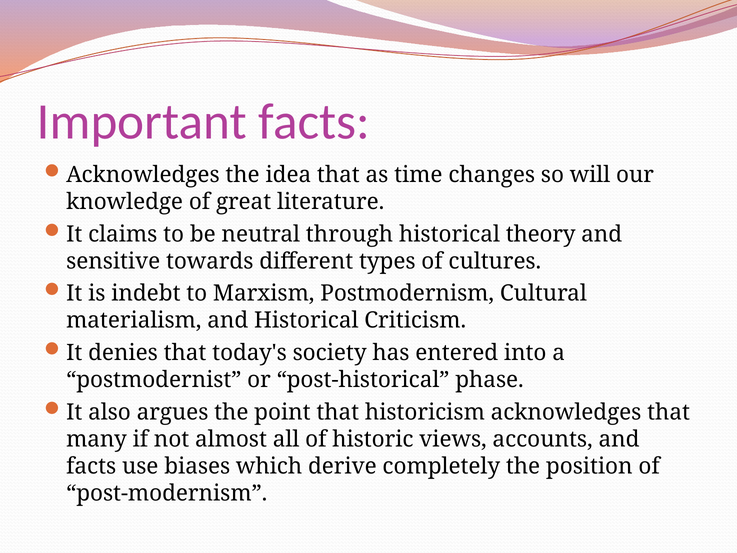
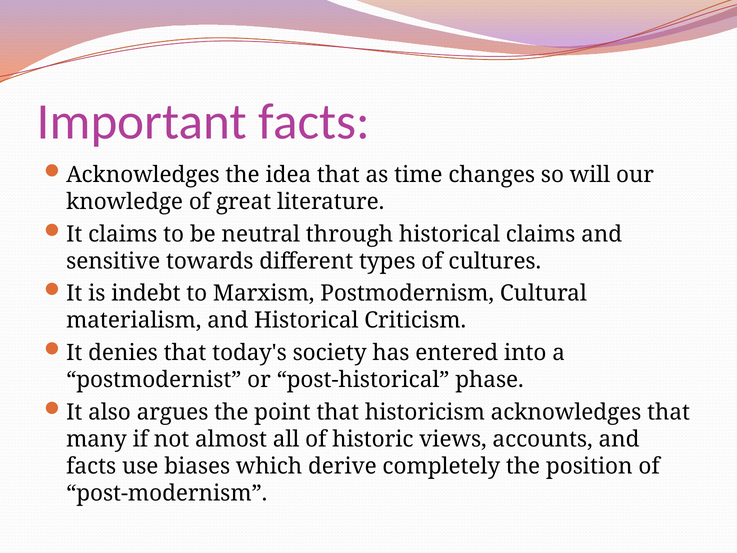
historical theory: theory -> claims
